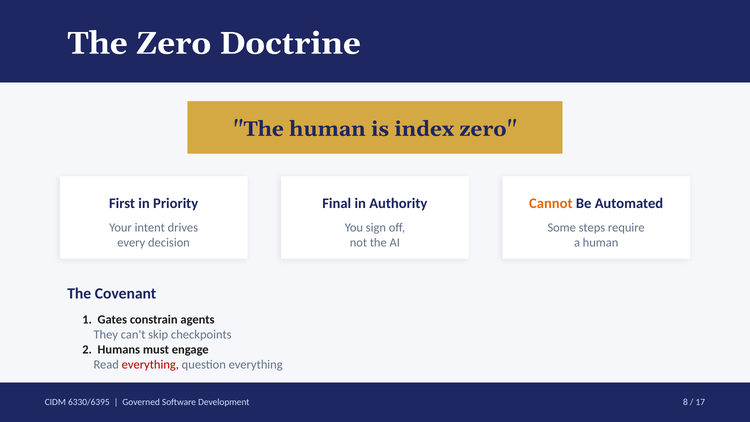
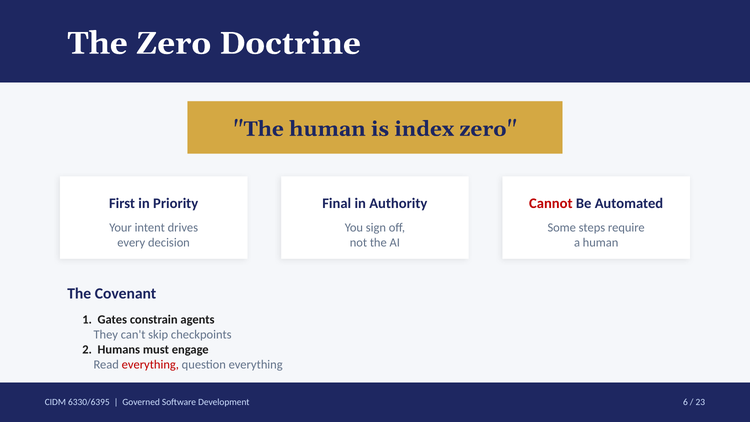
Cannot colour: orange -> red
8: 8 -> 6
17: 17 -> 23
